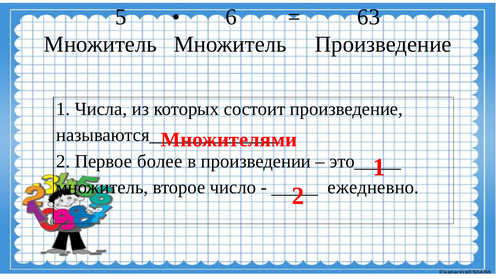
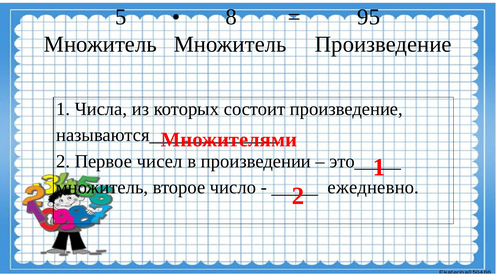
6: 6 -> 8
63: 63 -> 95
более: более -> чисел
